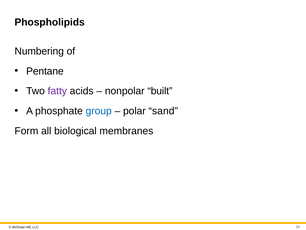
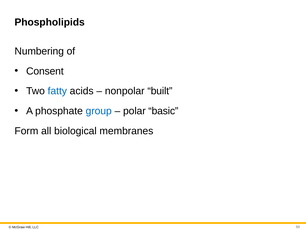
Pentane: Pentane -> Consent
fatty colour: purple -> blue
sand: sand -> basic
